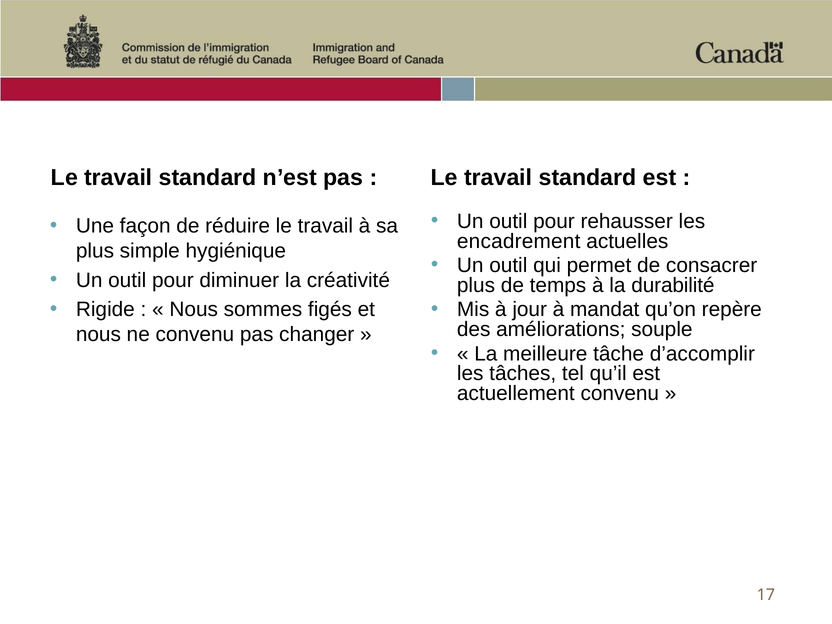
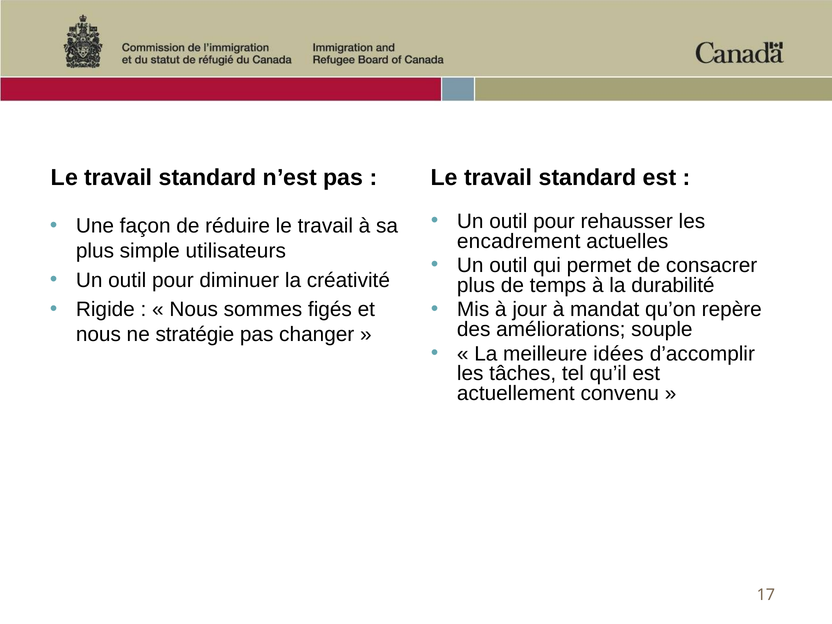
hygiénique: hygiénique -> utilisateurs
ne convenu: convenu -> stratégie
tâche: tâche -> idées
